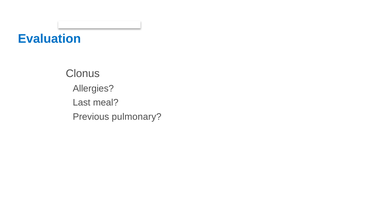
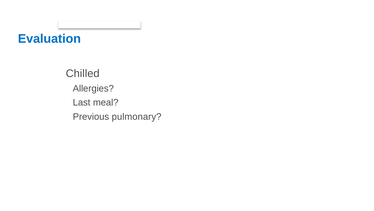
Clonus: Clonus -> Chilled
